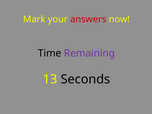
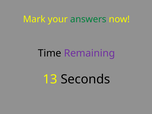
answers colour: red -> green
